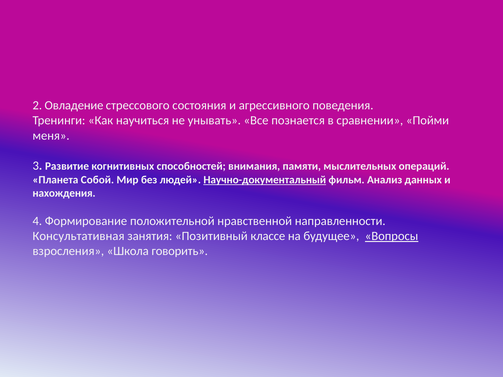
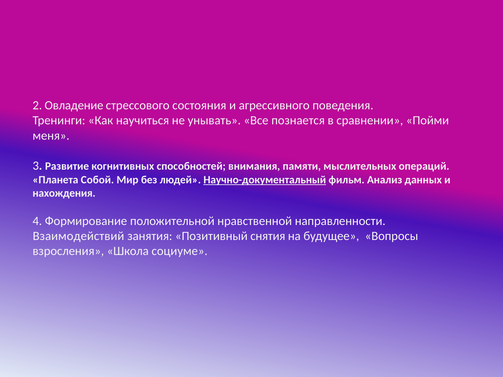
Консультативная: Консультативная -> Взаимодействий
классе: классе -> снятия
Вопросы underline: present -> none
говорить: говорить -> социуме
